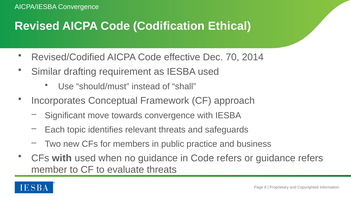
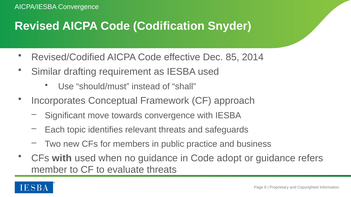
Ethical: Ethical -> Snyder
70: 70 -> 85
Code refers: refers -> adopt
